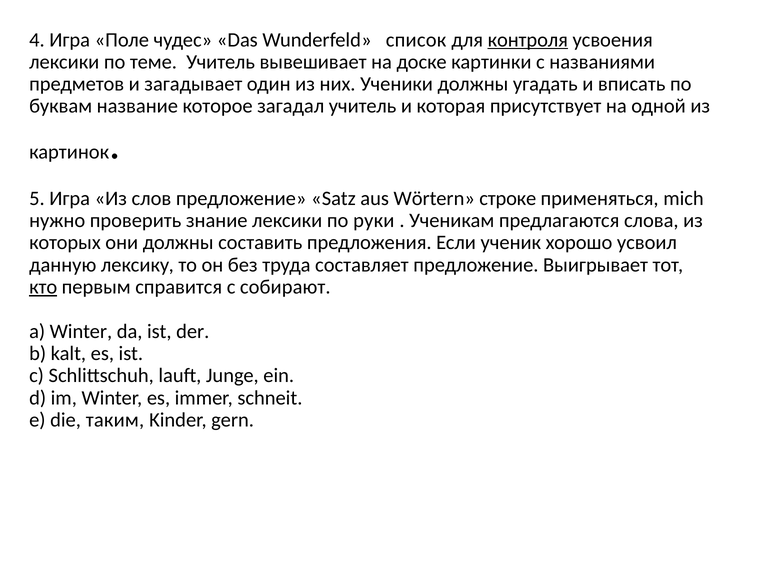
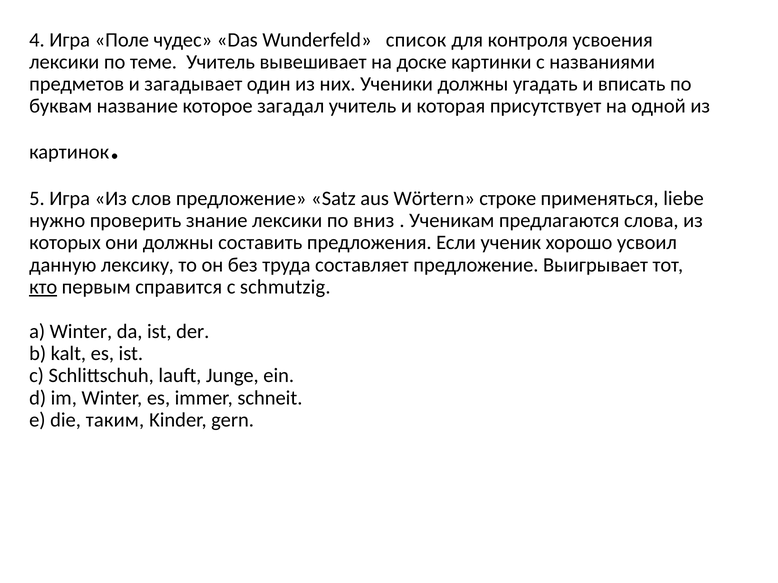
контроля underline: present -> none
mich: mich -> liebe
руки: руки -> вниз
собирают: собирают -> schmutzig
